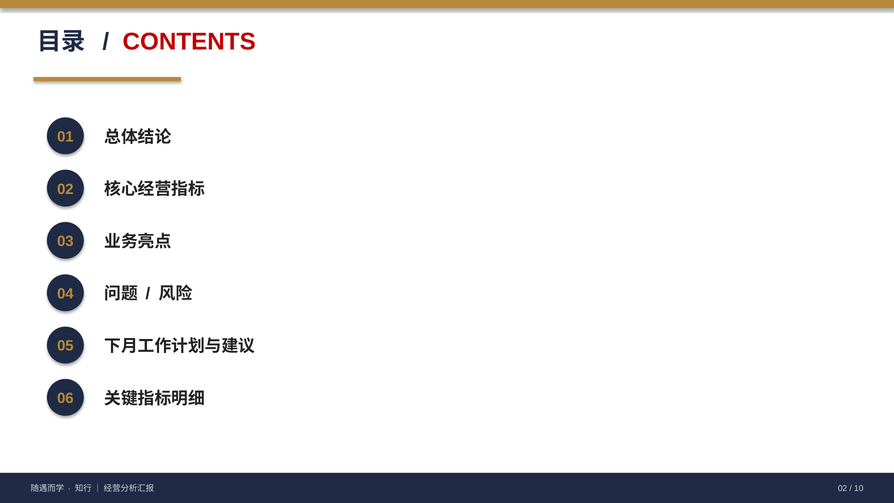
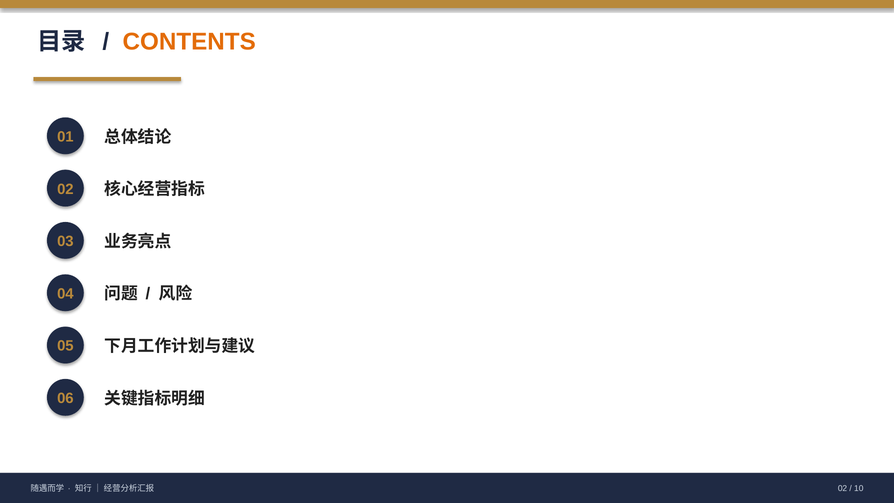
CONTENTS colour: red -> orange
